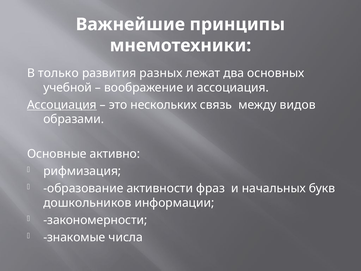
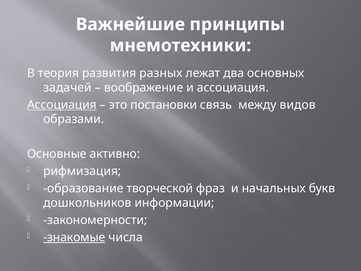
только: только -> теория
учебной: учебной -> задачей
нескольких: нескольких -> постановки
активности: активности -> творческой
знакомые underline: none -> present
